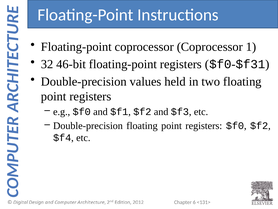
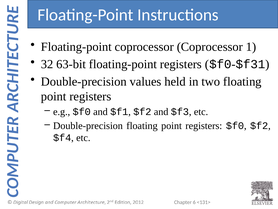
46-bit: 46-bit -> 63-bit
